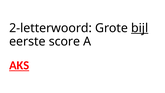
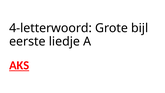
2-letterwoord: 2-letterwoord -> 4-letterwoord
bijl underline: present -> none
score: score -> liedje
